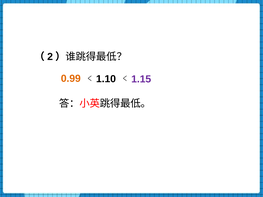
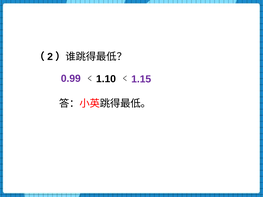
0.99 colour: orange -> purple
